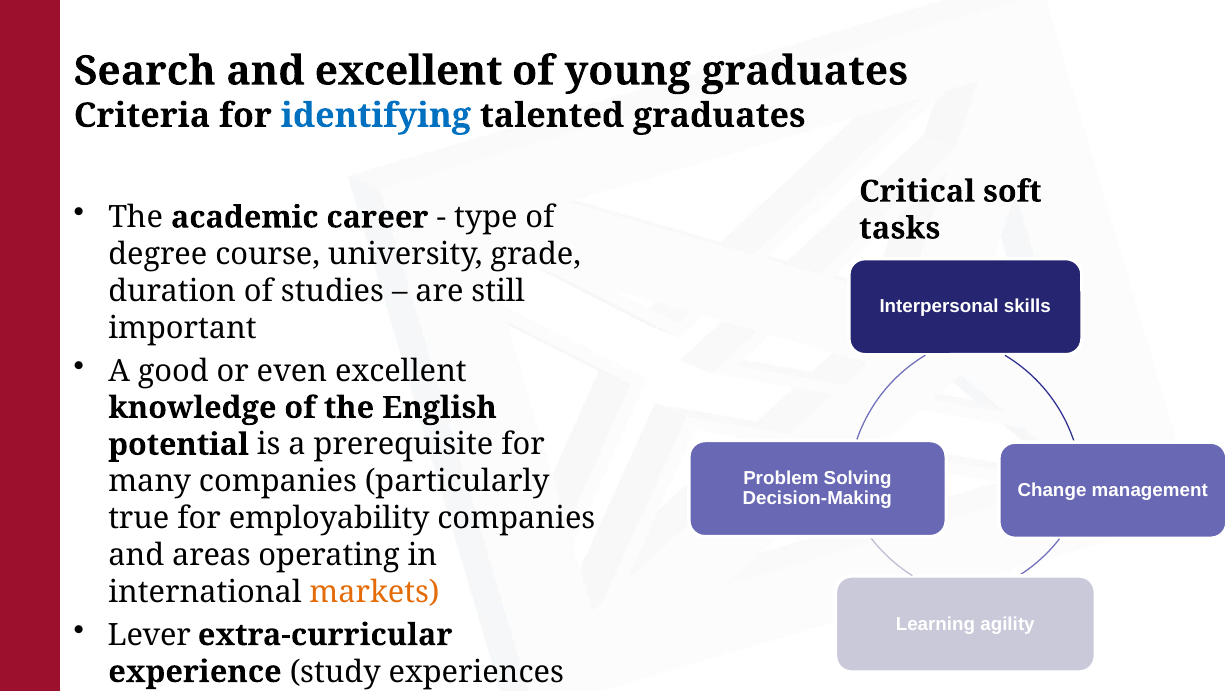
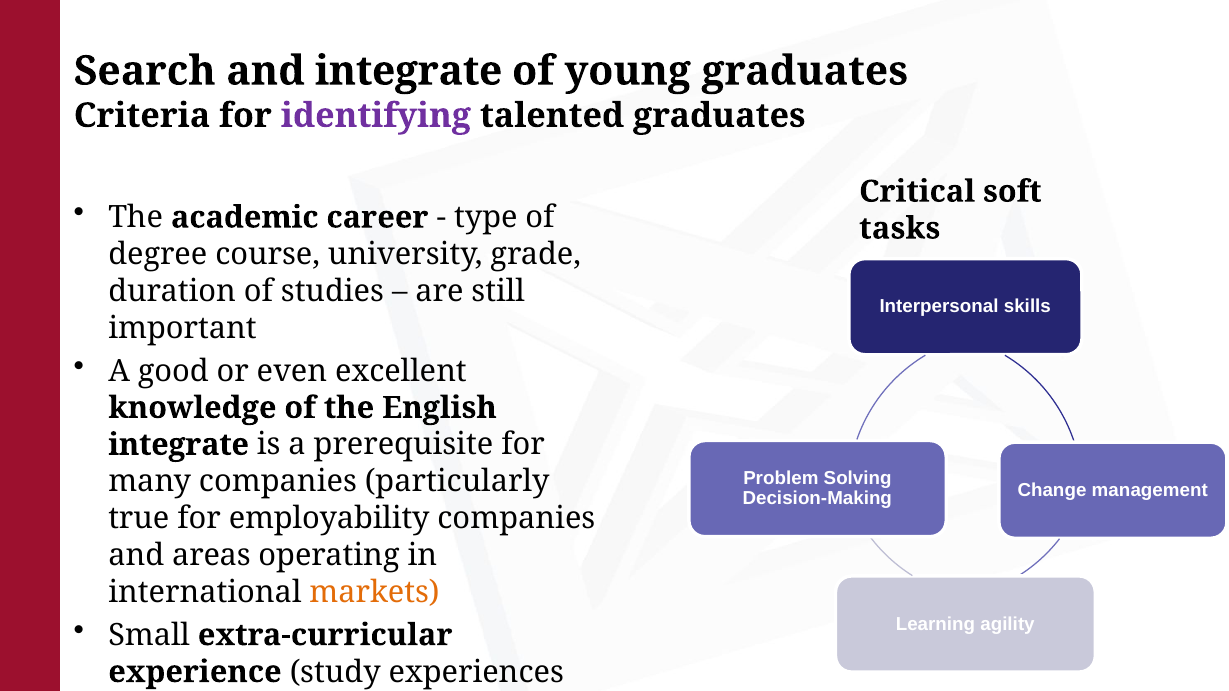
and excellent: excellent -> integrate
identifying colour: blue -> purple
potential at (179, 445): potential -> integrate
Lever: Lever -> Small
